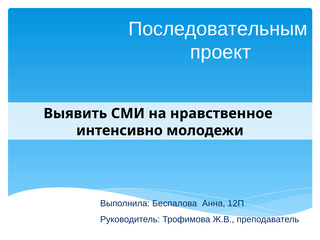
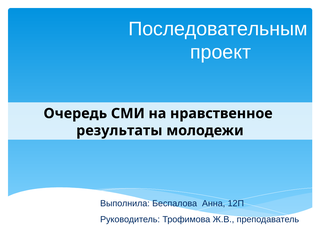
Выявить: Выявить -> Очередь
интенсивно: интенсивно -> результаты
